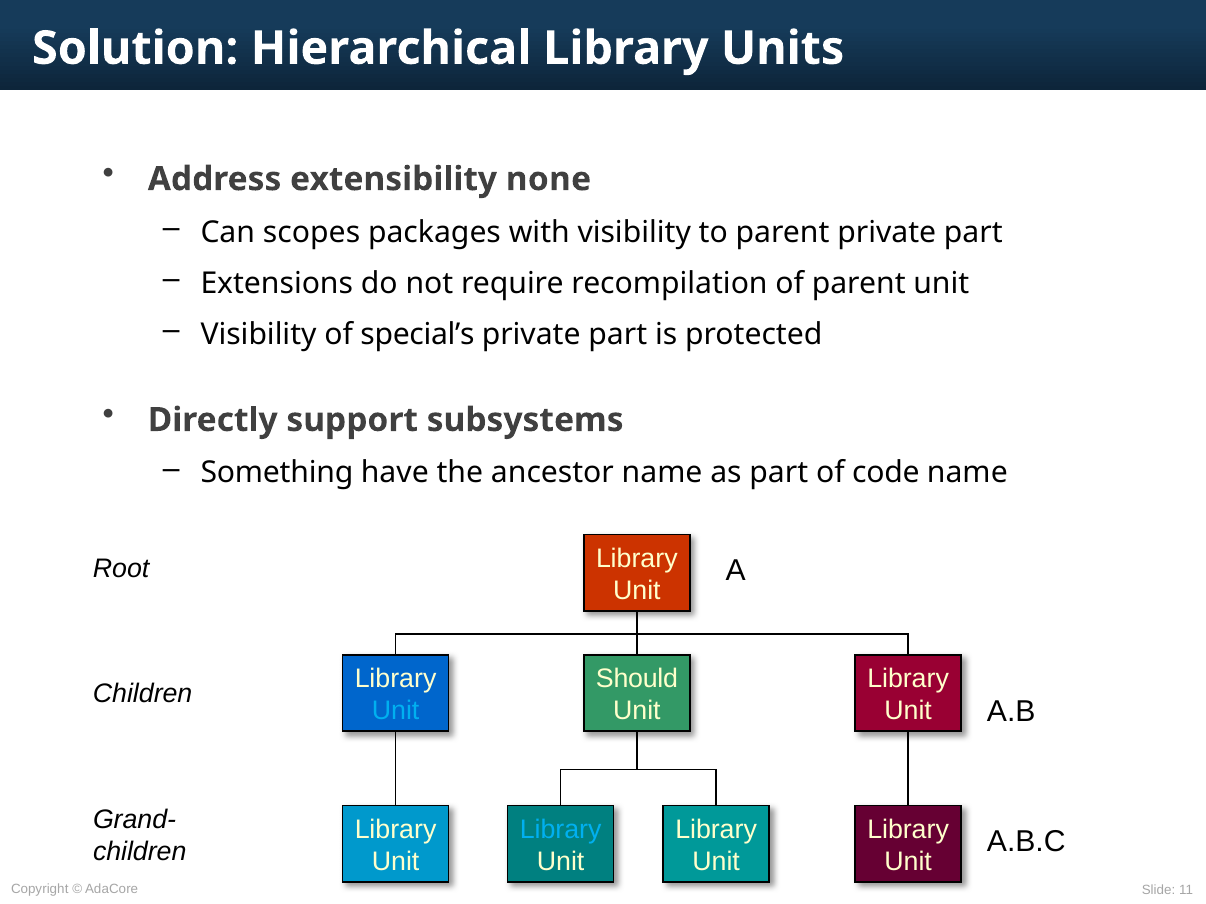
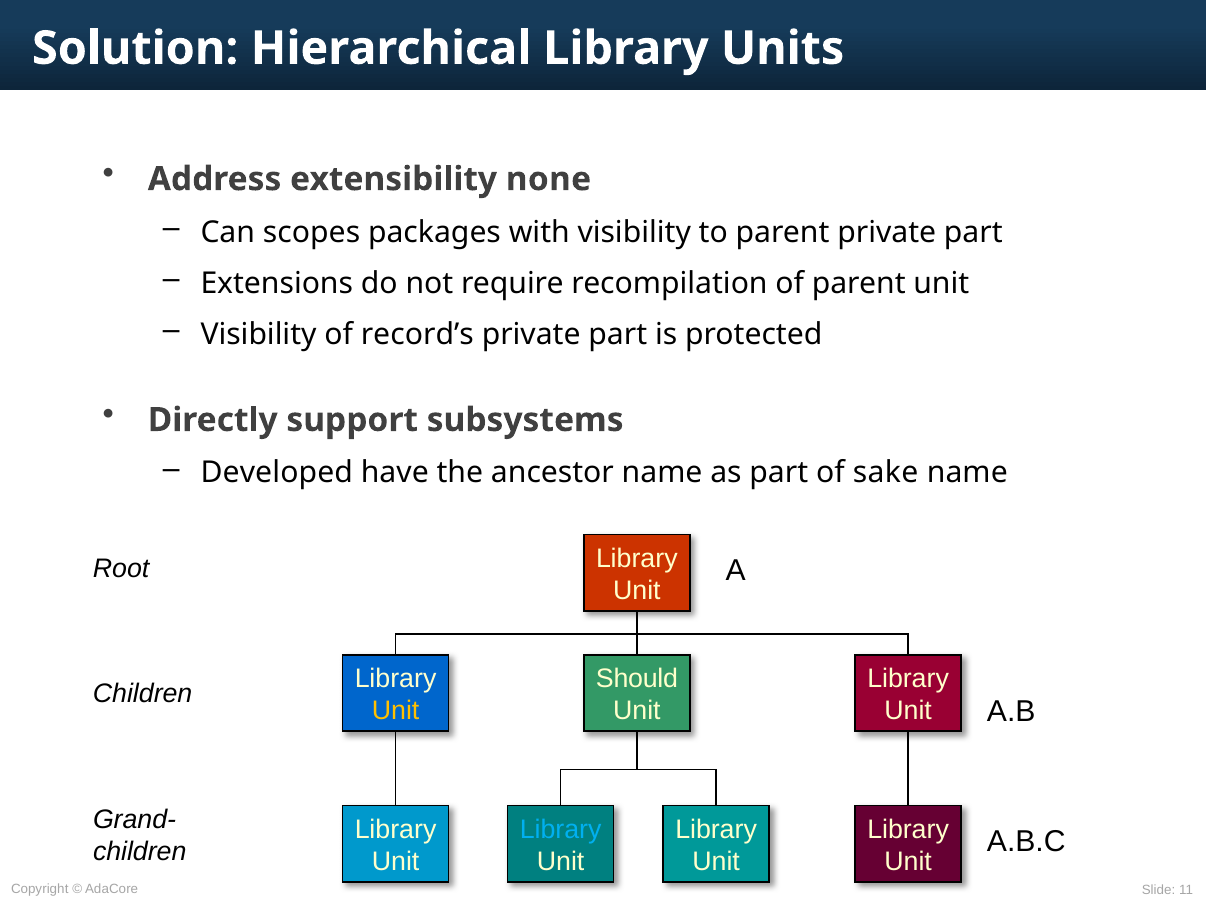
special’s: special’s -> record’s
Something: Something -> Developed
code: code -> sake
Unit at (396, 711) colour: light blue -> yellow
